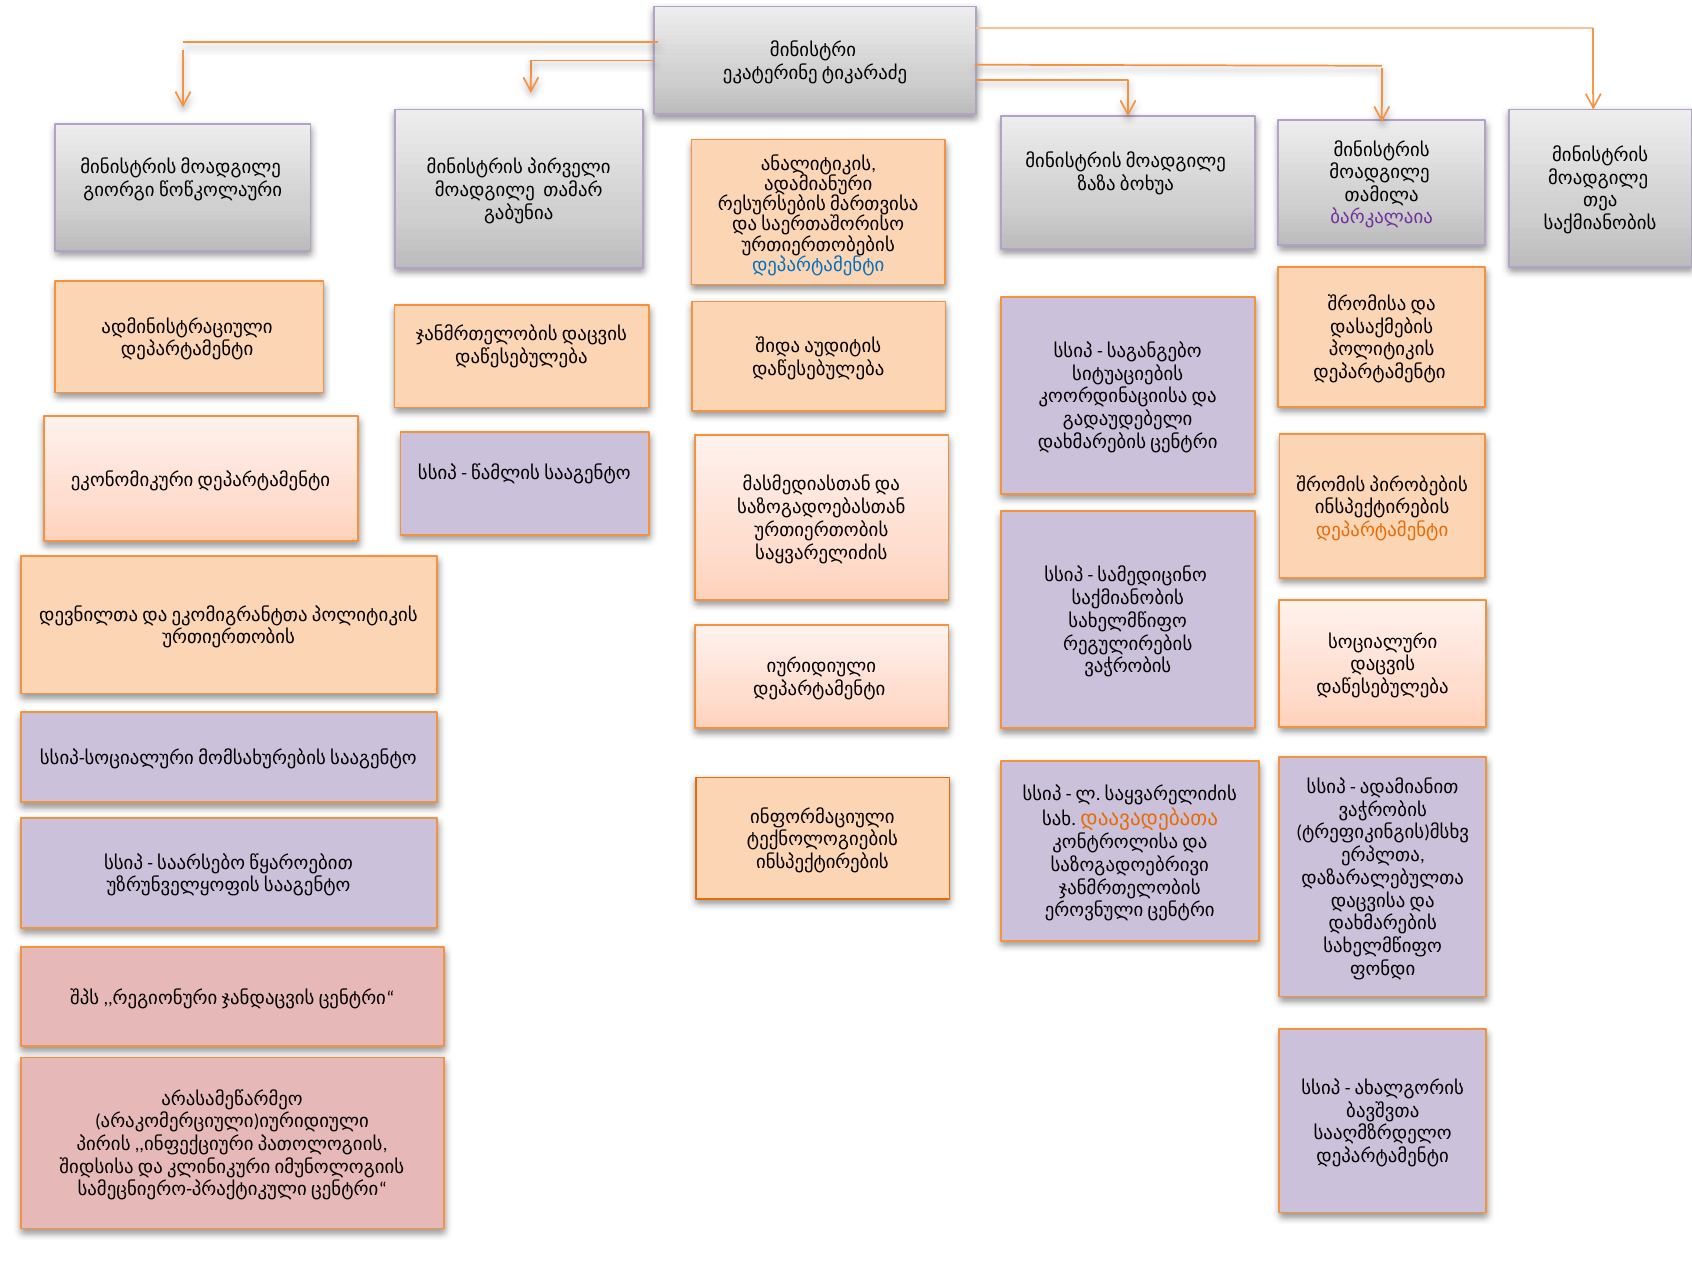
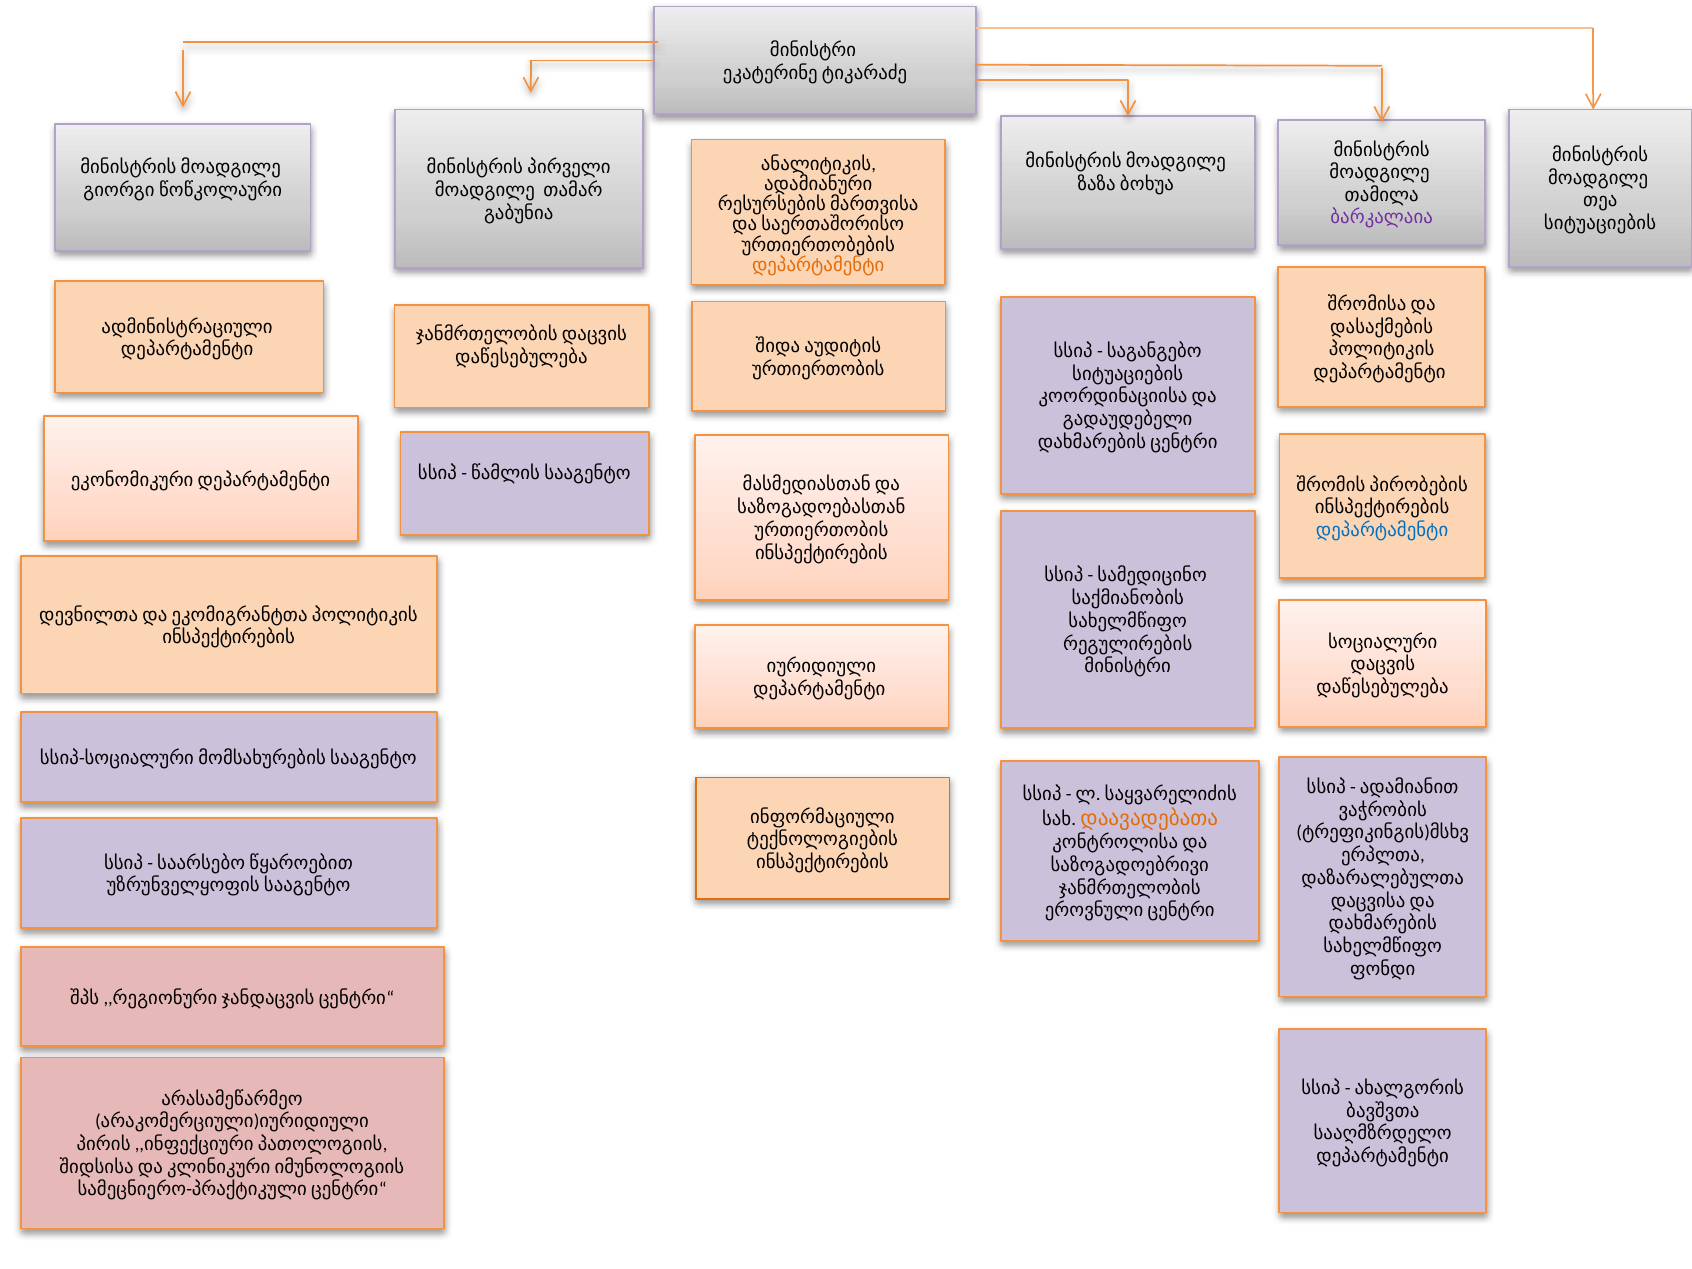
საქმიანობის at (1600, 223): საქმიანობის -> სიტუაციების
დეპარტამენტი at (818, 265) colour: blue -> orange
დაწესებულება at (818, 369): დაწესებულება -> ურთიერთობის
დეპარტამენტი at (1382, 530) colour: orange -> blue
საყვარელიძის at (821, 553): საყვარელიძის -> ინსპექტირების
ურთიერთობის at (229, 637): ურთიერთობის -> ინსპექტირების
ვაჭრობის at (1128, 667): ვაჭრობის -> მინისტრი
